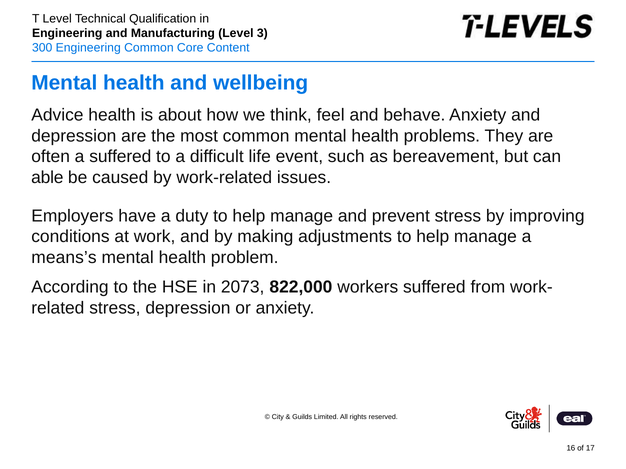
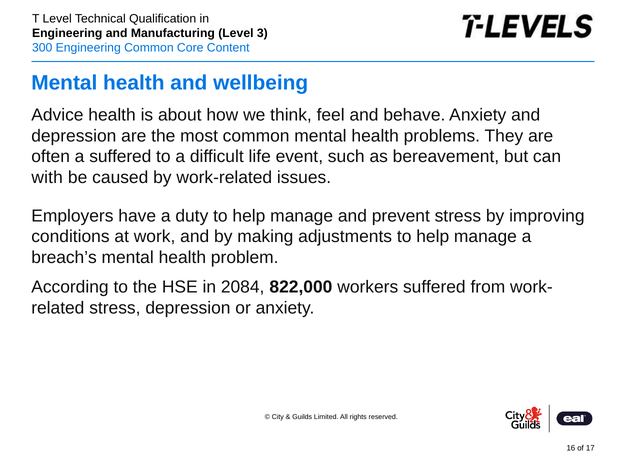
able: able -> with
means’s: means’s -> breach’s
2073: 2073 -> 2084
